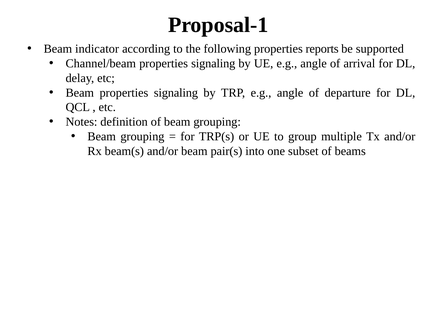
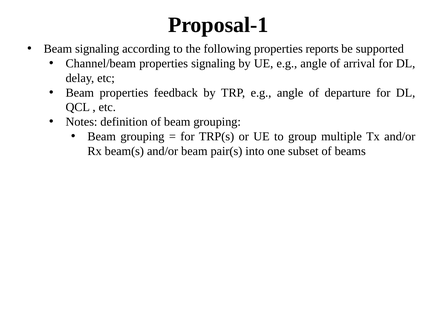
Beam indicator: indicator -> signaling
Beam properties signaling: signaling -> feedback
